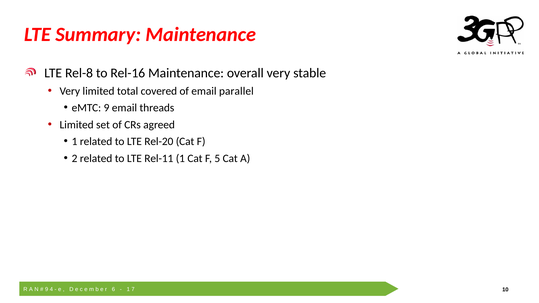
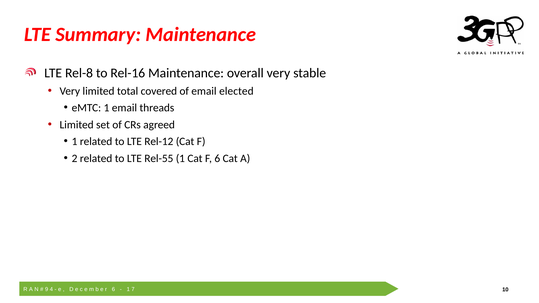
parallel: parallel -> elected
eMTC 9: 9 -> 1
Rel-20: Rel-20 -> Rel-12
Rel-11: Rel-11 -> Rel-55
F 5: 5 -> 6
